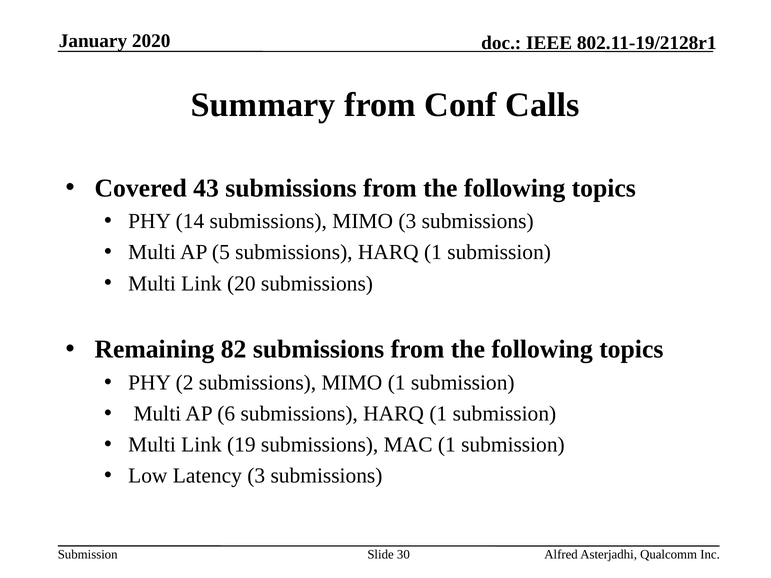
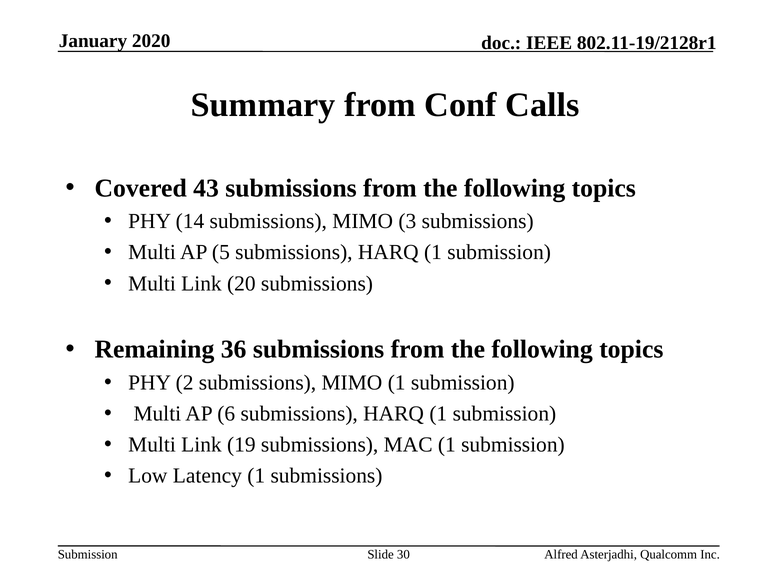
82: 82 -> 36
Latency 3: 3 -> 1
